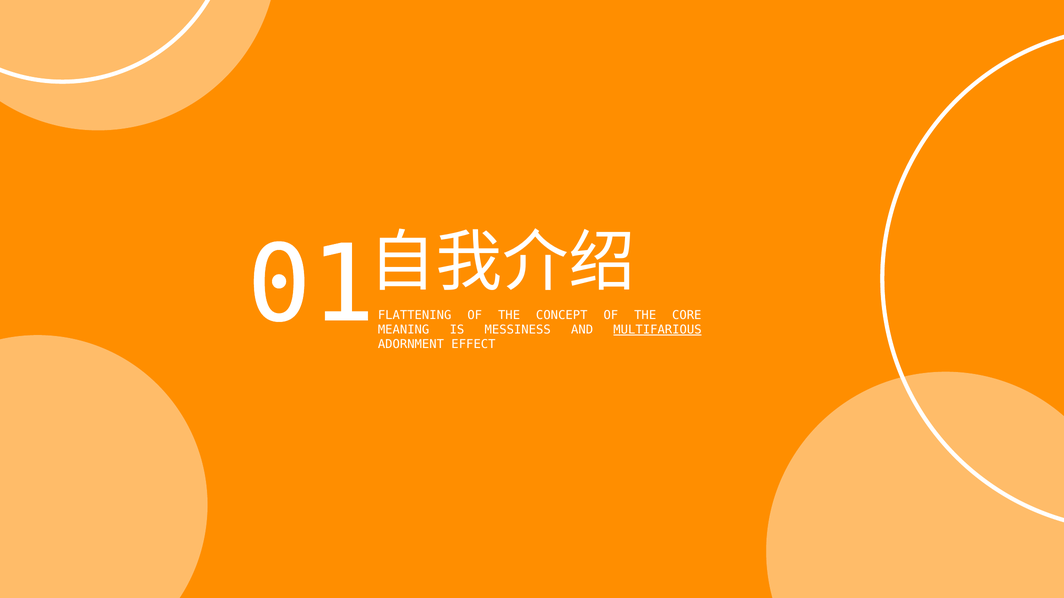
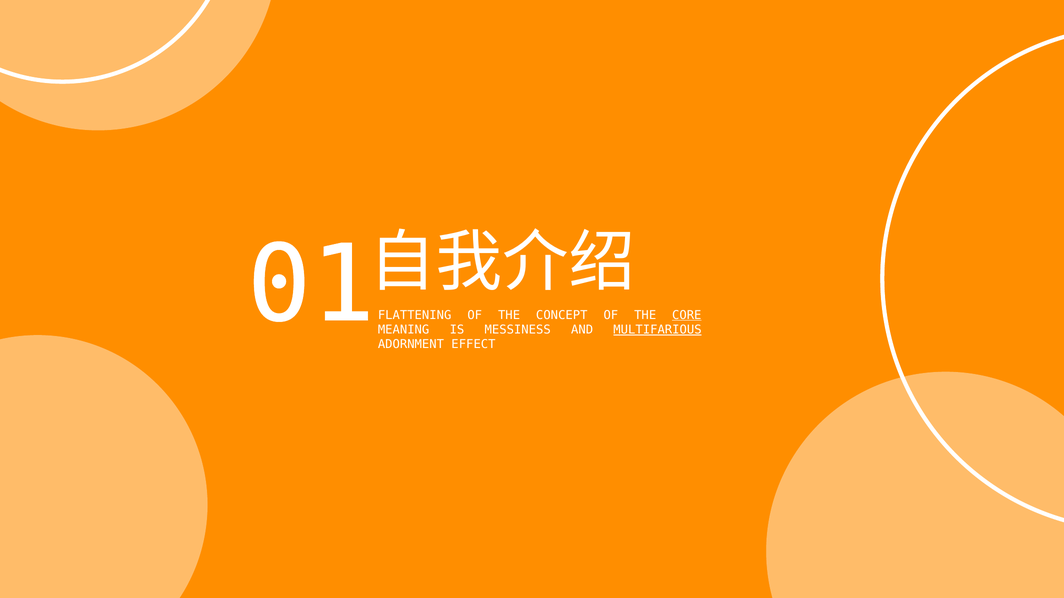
CORE underline: none -> present
